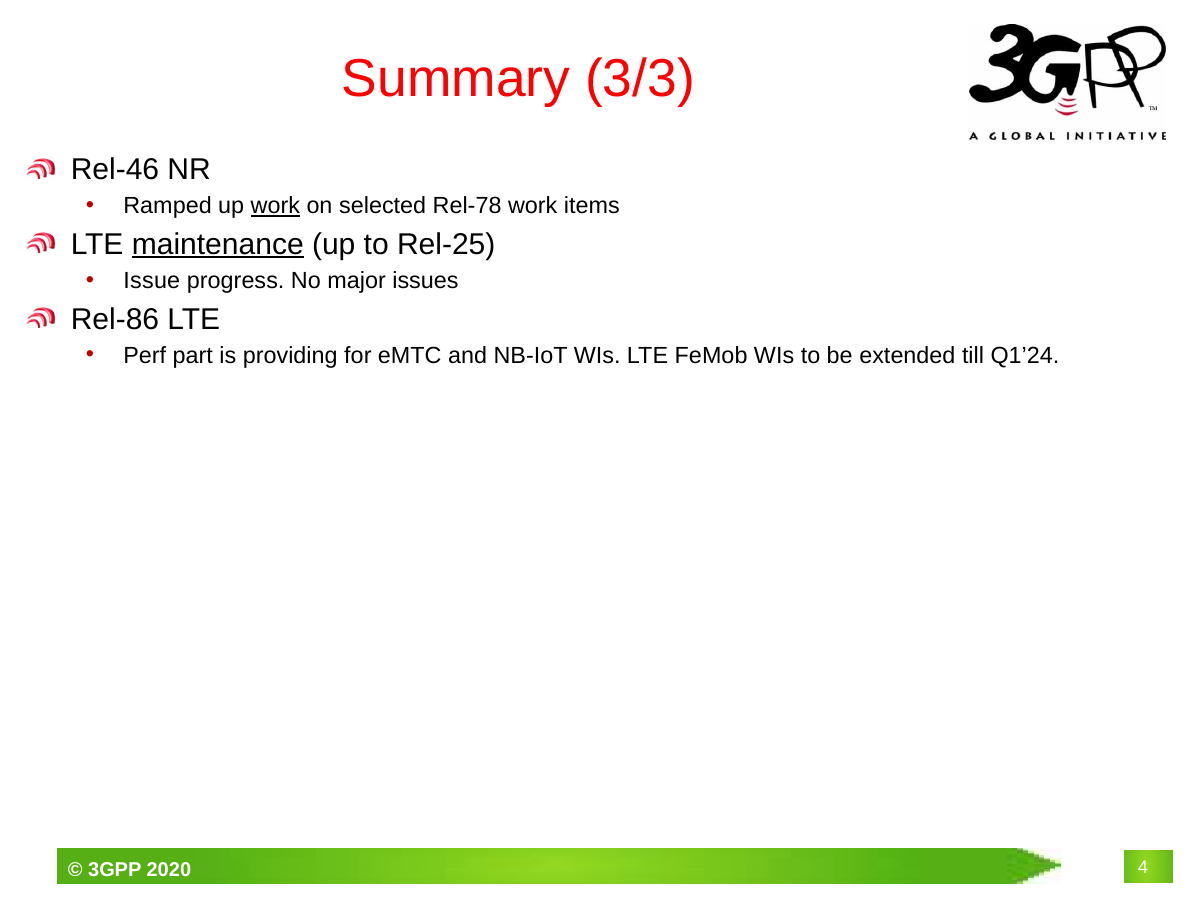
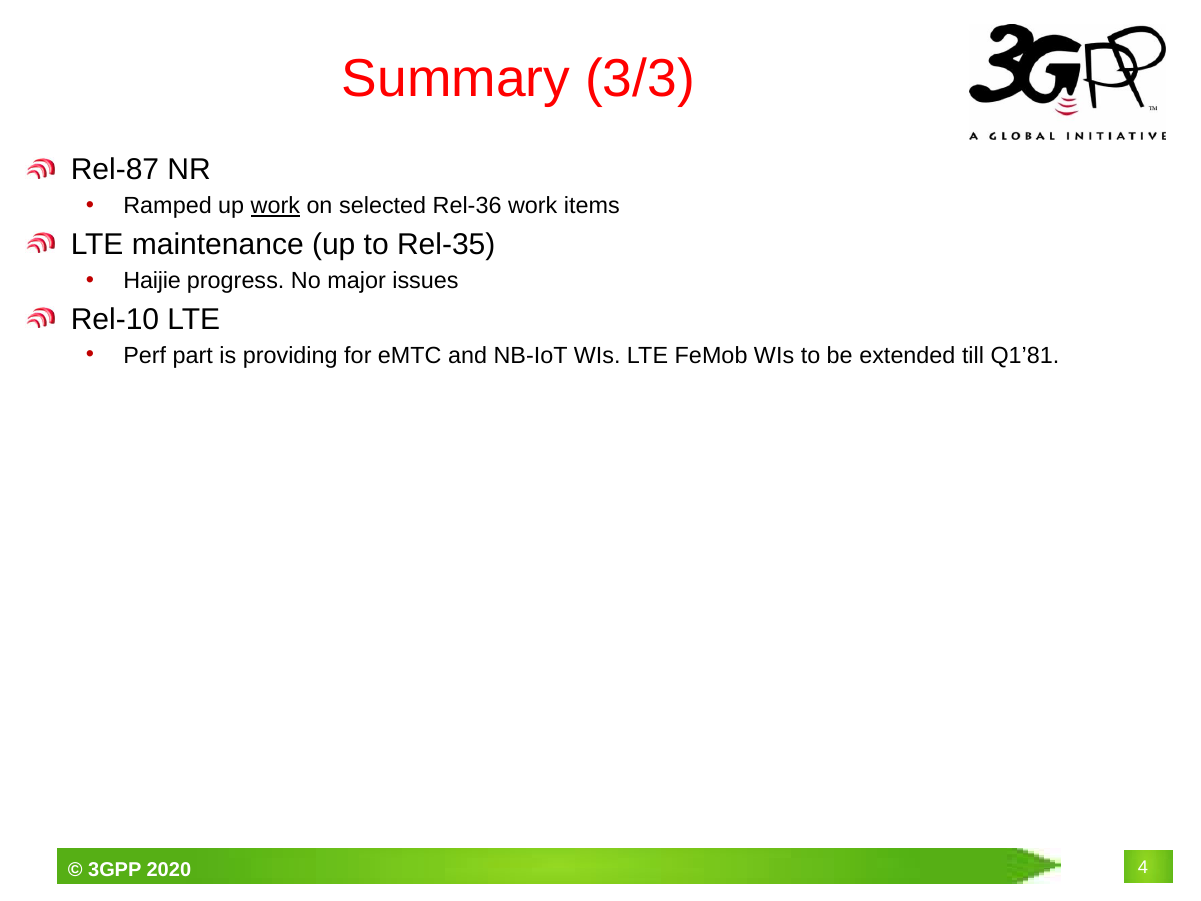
Rel-46: Rel-46 -> Rel-87
Rel-78: Rel-78 -> Rel-36
maintenance underline: present -> none
Rel-25: Rel-25 -> Rel-35
Issue: Issue -> Haijie
Rel-86: Rel-86 -> Rel-10
Q1’24: Q1’24 -> Q1’81
